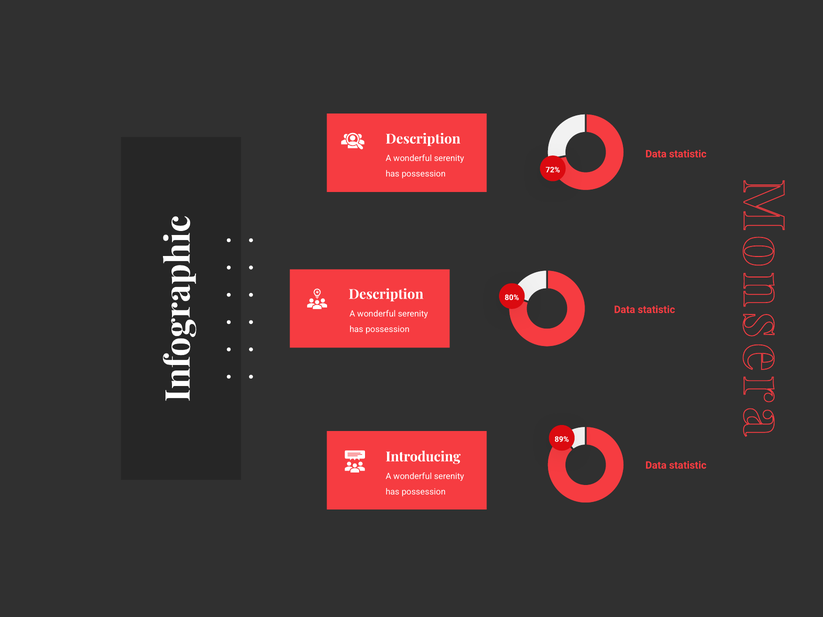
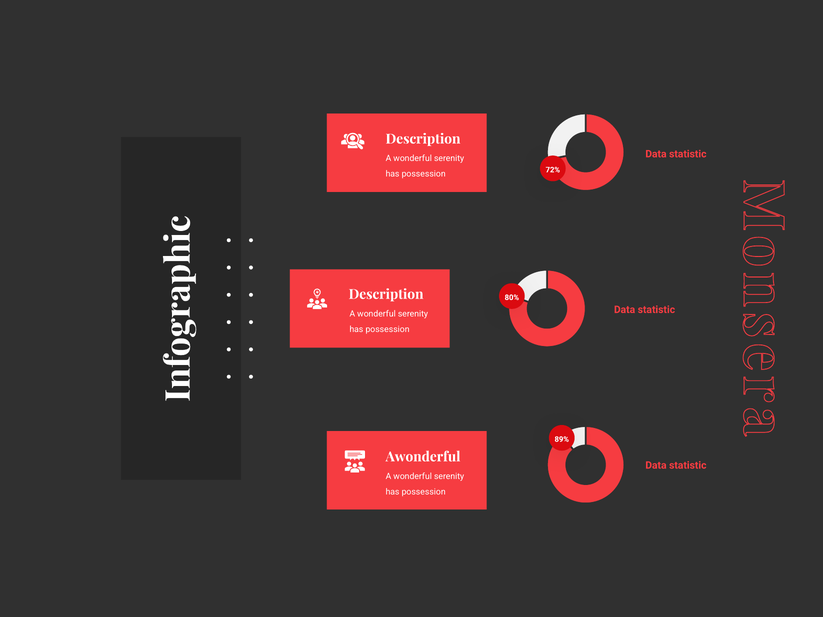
Introducing: Introducing -> Awonderful
